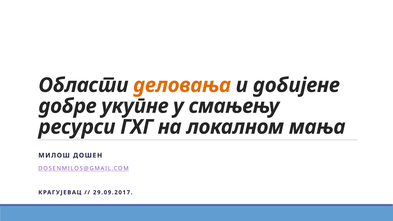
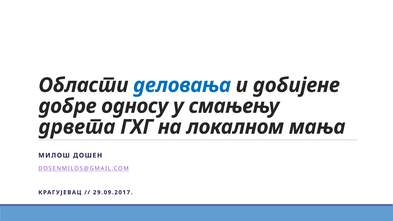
деловања colour: orange -> blue
укупне: укупне -> односу
ресурси: ресурси -> дрвета
